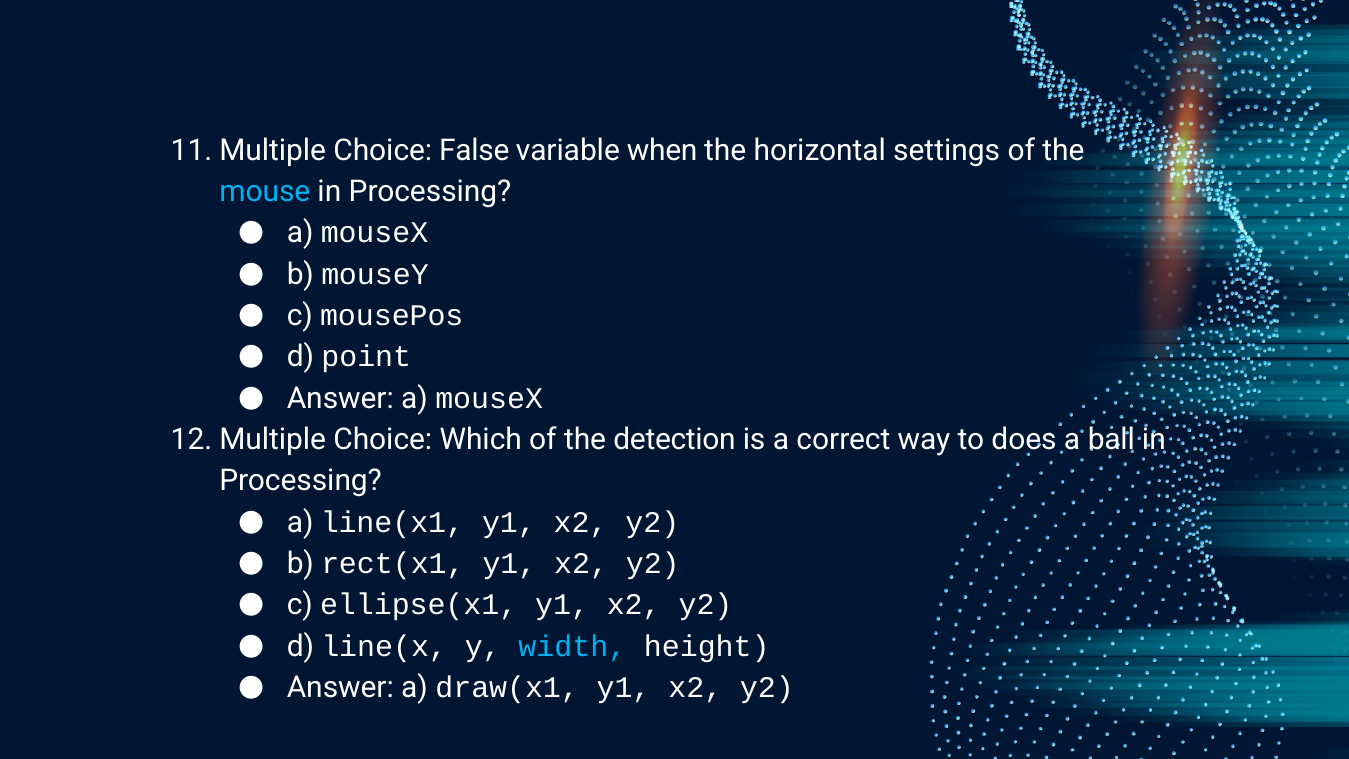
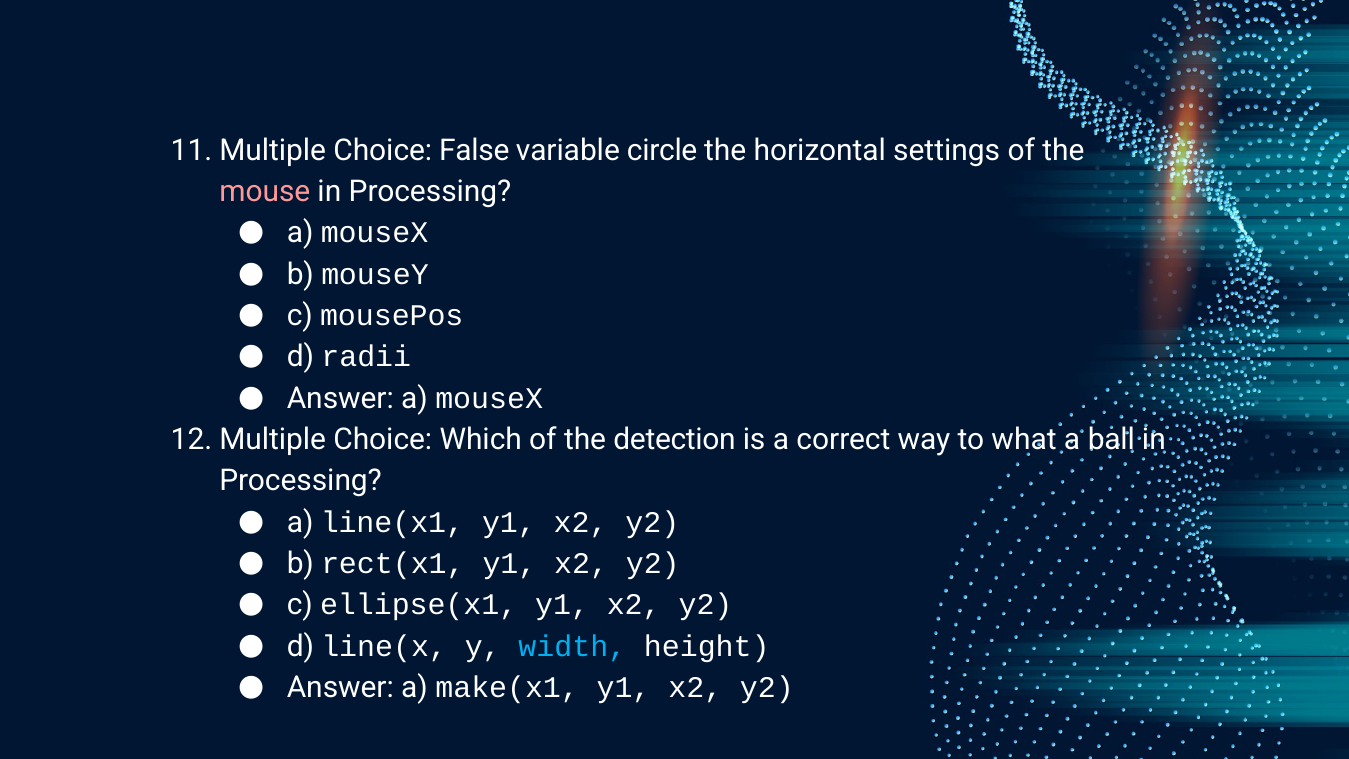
when: when -> circle
mouse colour: light blue -> pink
point: point -> radii
does: does -> what
draw(x1: draw(x1 -> make(x1
